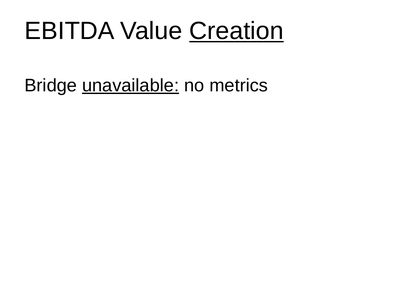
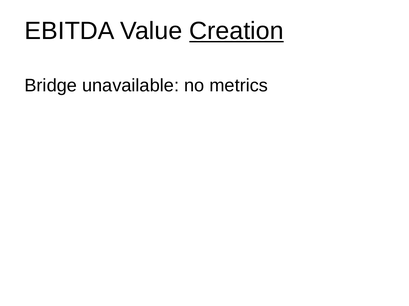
unavailable underline: present -> none
